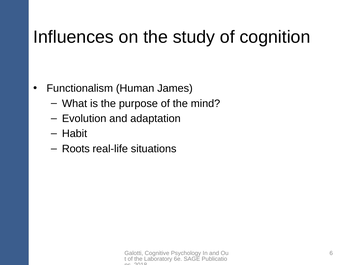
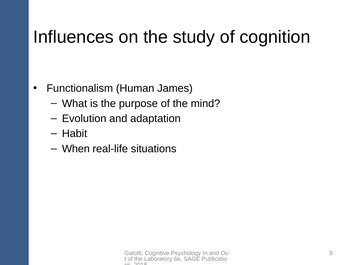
Roots: Roots -> When
